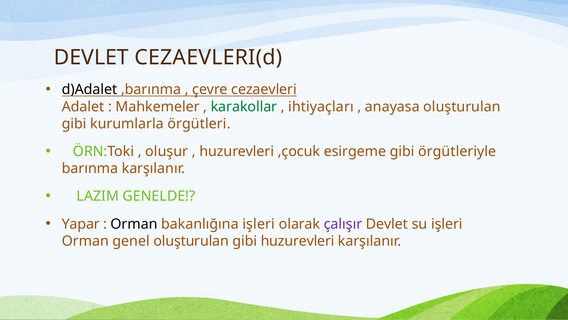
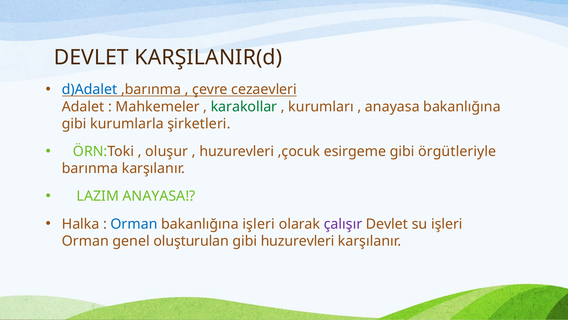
CEZAEVLERI(d: CEZAEVLERI(d -> KARŞILANIR(d
d)Adalet colour: black -> blue
ihtiyaçları: ihtiyaçları -> kurumları
anayasa oluşturulan: oluşturulan -> bakanlığına
örgütleri: örgütleri -> şirketleri
LAZIM GENELDE: GENELDE -> ANAYASA
Yapar: Yapar -> Halka
Orman at (134, 224) colour: black -> blue
